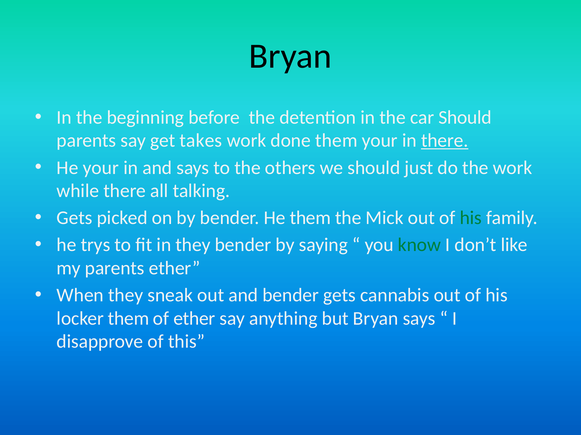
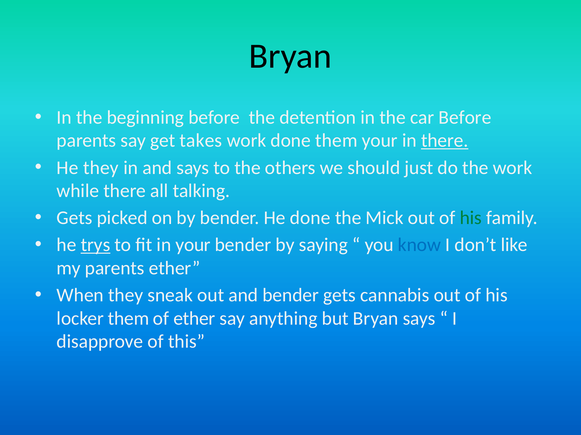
car Should: Should -> Before
He your: your -> they
He them: them -> done
trys underline: none -> present
in they: they -> your
know colour: green -> blue
